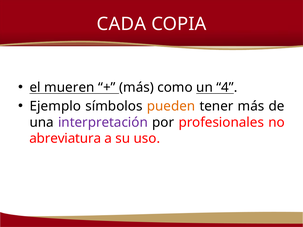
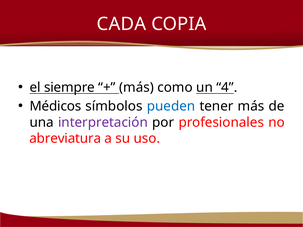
mueren: mueren -> siempre
Ejemplo: Ejemplo -> Médicos
pueden colour: orange -> blue
